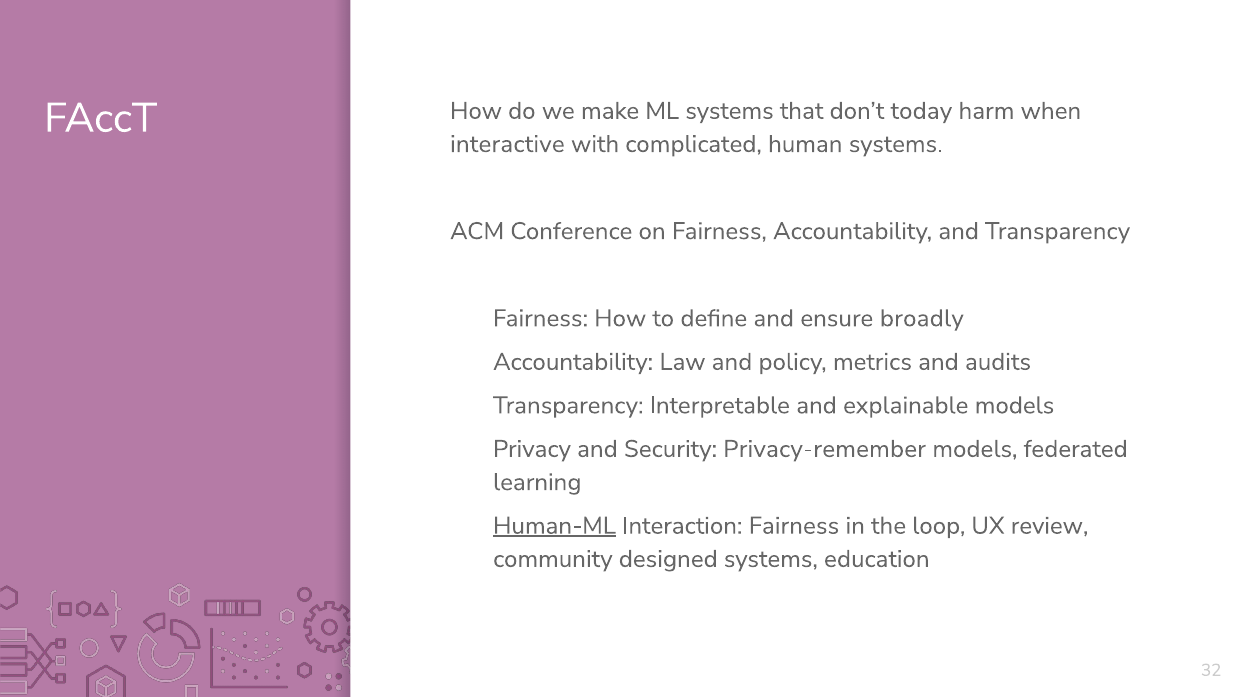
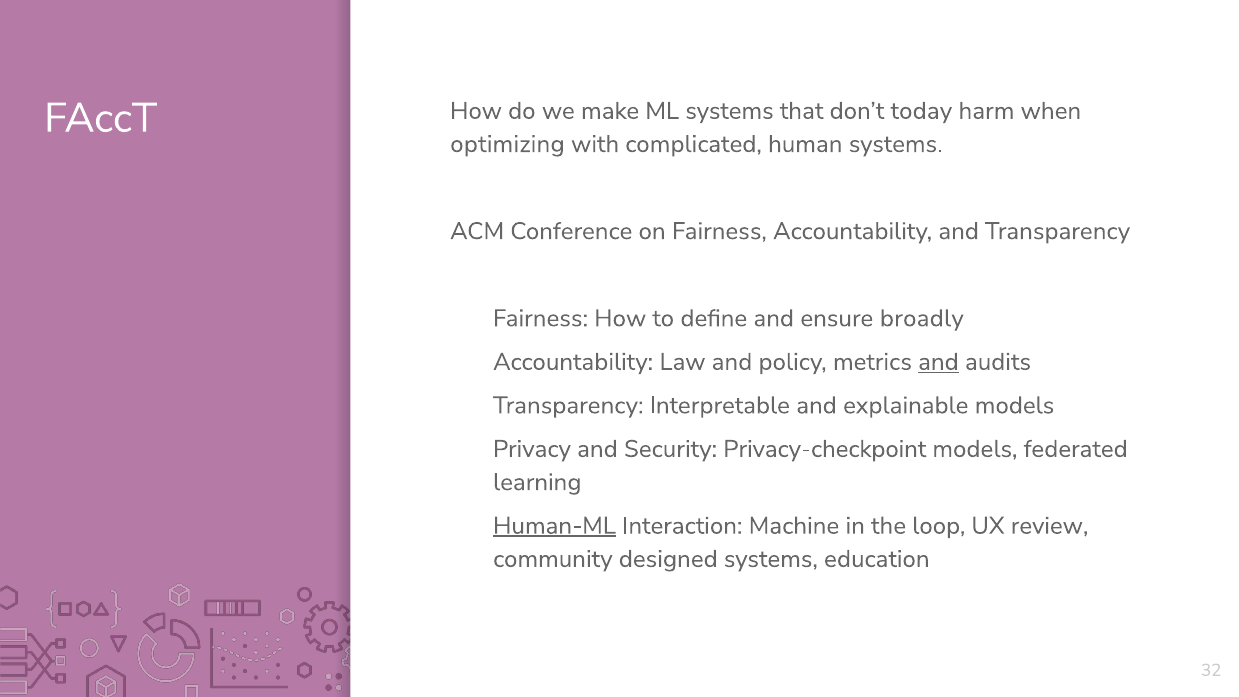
interactive: interactive -> optimizing
and at (938, 362) underline: none -> present
Privacy-remember: Privacy-remember -> Privacy-checkpoint
Interaction Fairness: Fairness -> Machine
